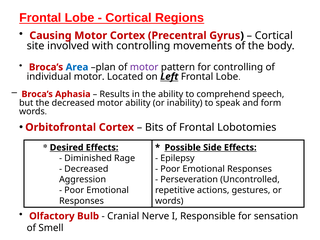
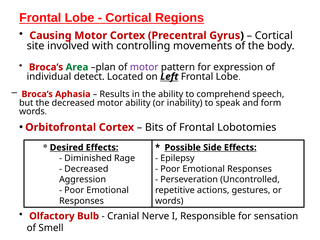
Area colour: blue -> green
for controlling: controlling -> expression
individual motor: motor -> detect
